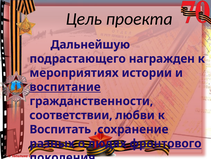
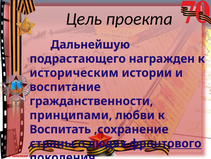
мероприятиях: мероприятиях -> историческим
воспитание underline: present -> none
соответствии: соответствии -> принципами
разных: разных -> страны
